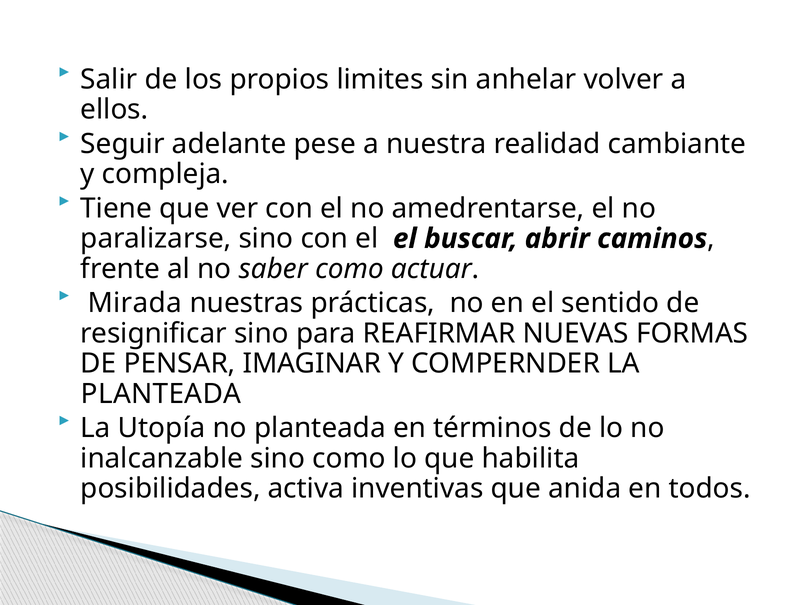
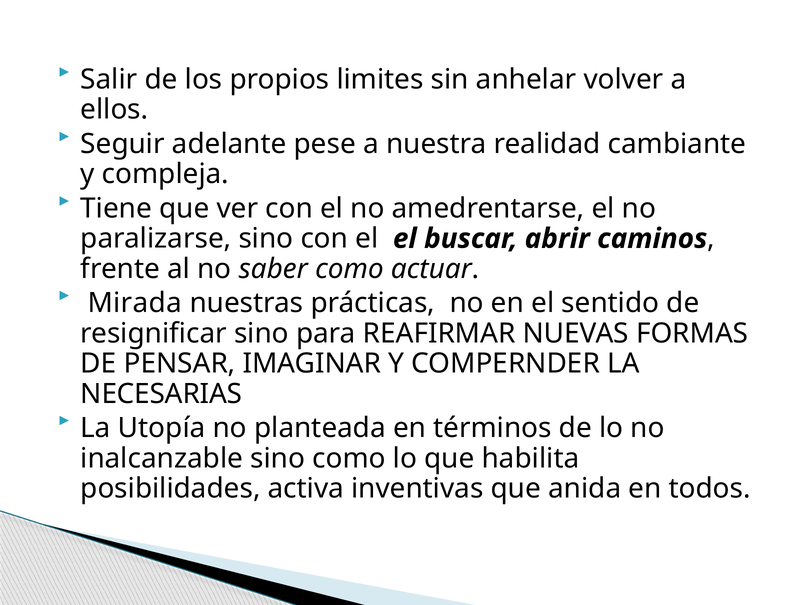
PLANTEADA at (161, 393): PLANTEADA -> NECESARIAS
